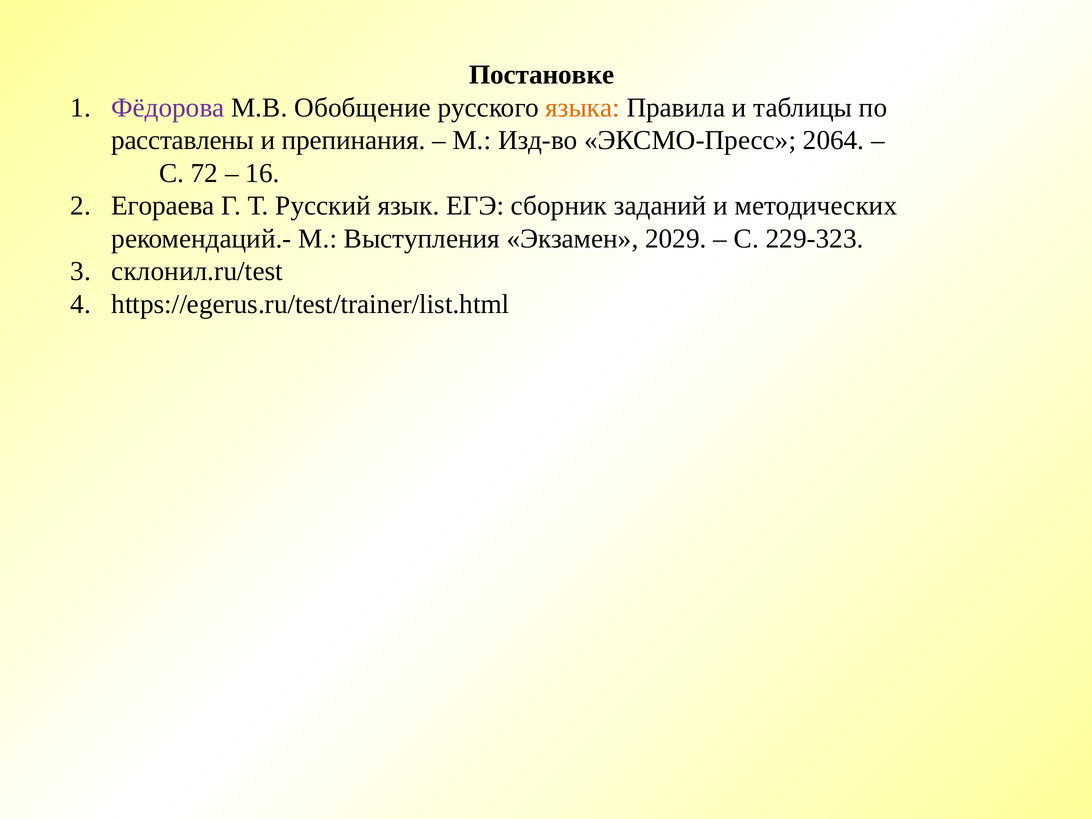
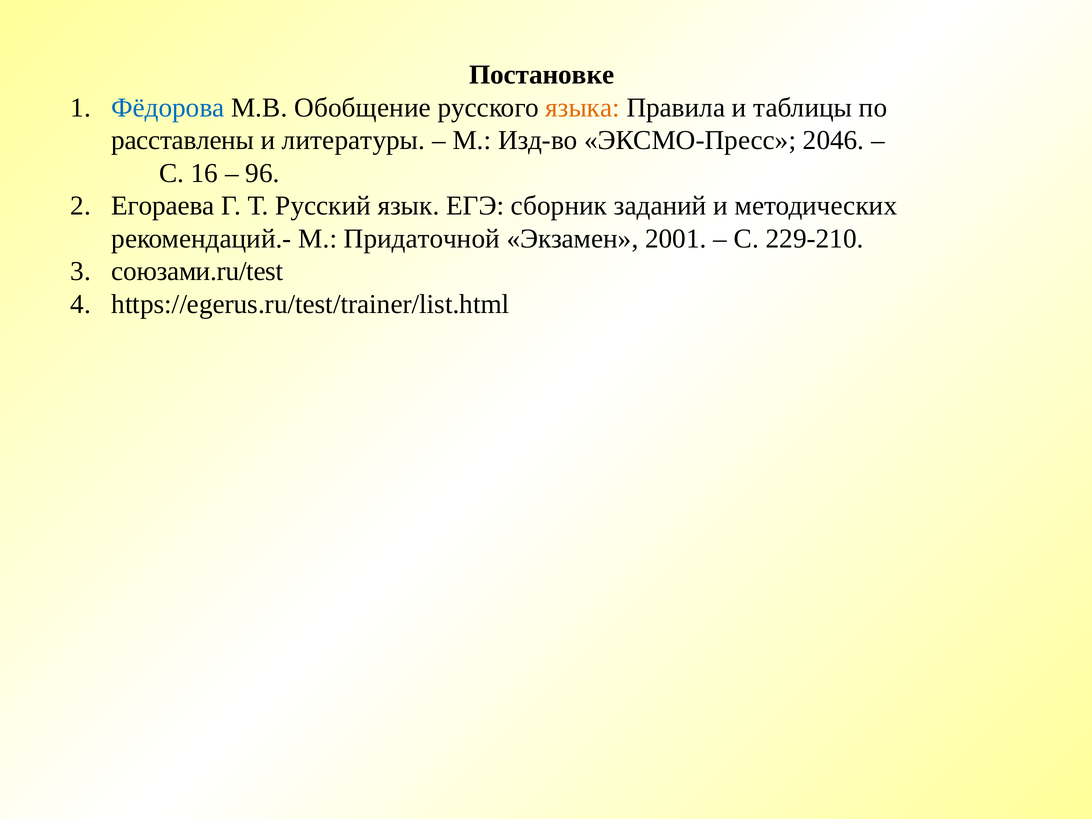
Фёдорова colour: purple -> blue
препинания: препинания -> литературы
2064: 2064 -> 2046
72: 72 -> 16
16: 16 -> 96
Выступления: Выступления -> Придаточной
2029: 2029 -> 2001
229-323: 229-323 -> 229-210
склонил.ru/test: склонил.ru/test -> союзами.ru/test
